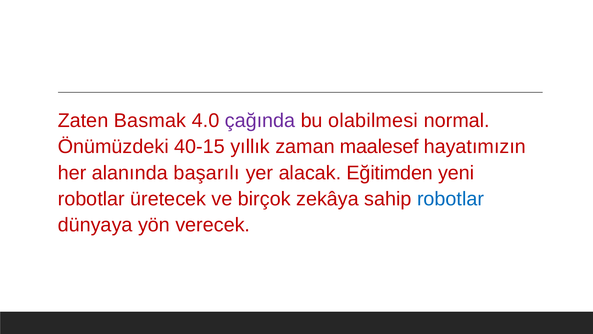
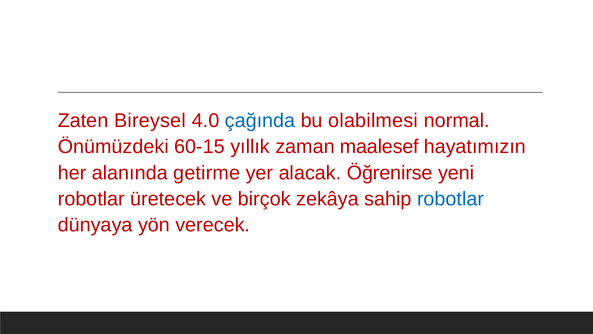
Basmak: Basmak -> Bireysel
çağında colour: purple -> blue
40-15: 40-15 -> 60-15
başarılı: başarılı -> getirme
Eğitimden: Eğitimden -> Öğrenirse
